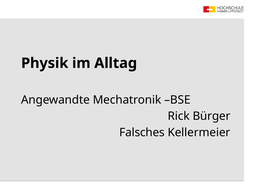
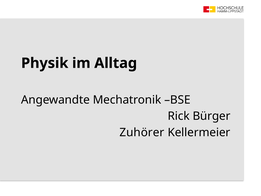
Falsches: Falsches -> Zuhörer
